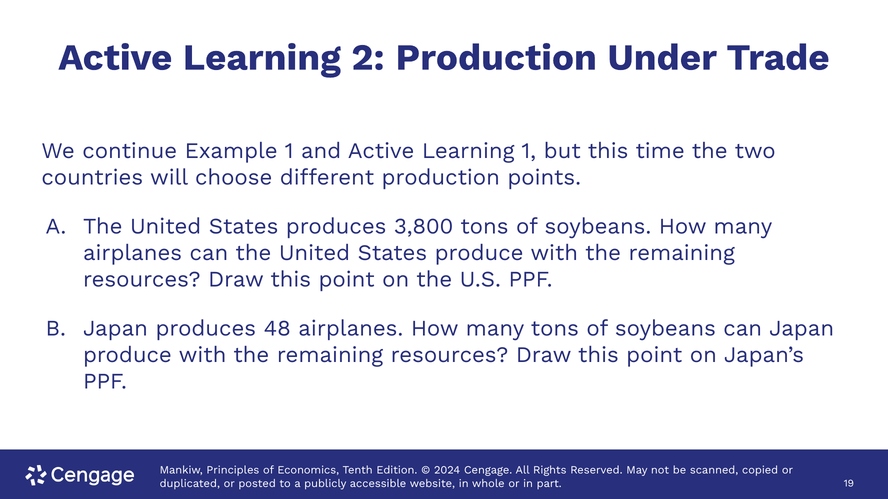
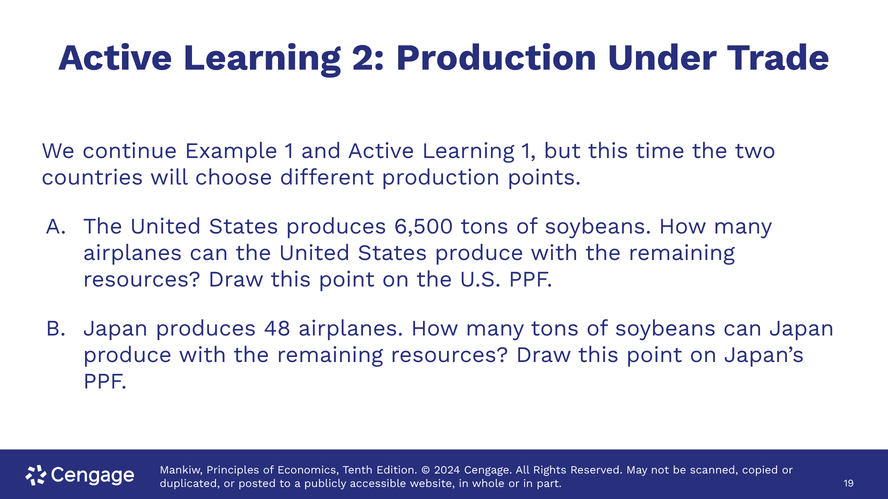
3,800: 3,800 -> 6,500
